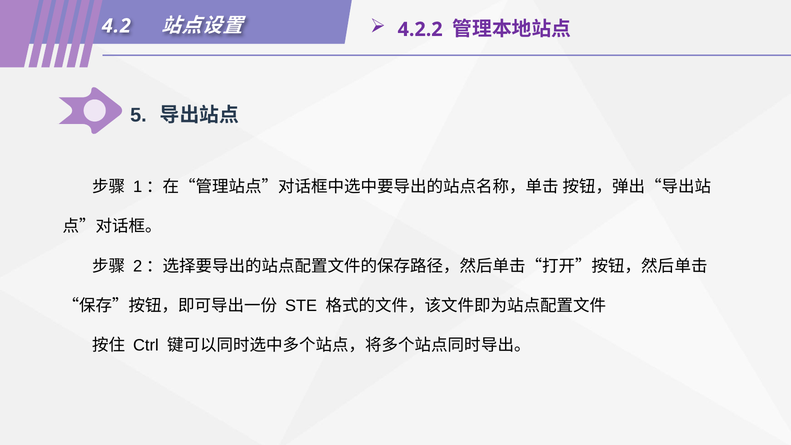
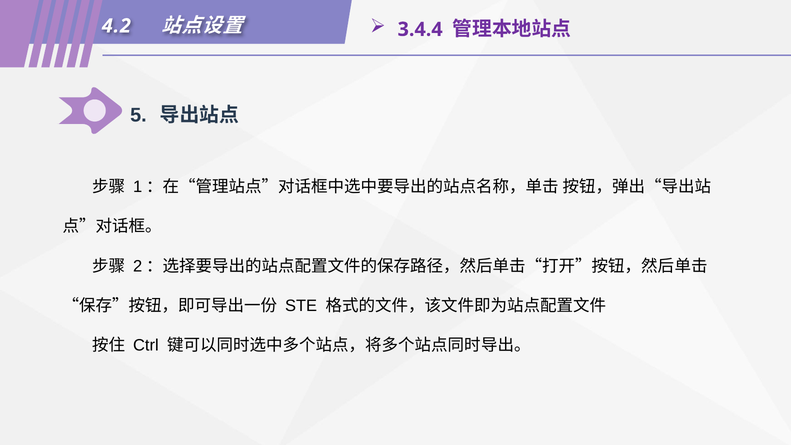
4.2.2: 4.2.2 -> 3.4.4
